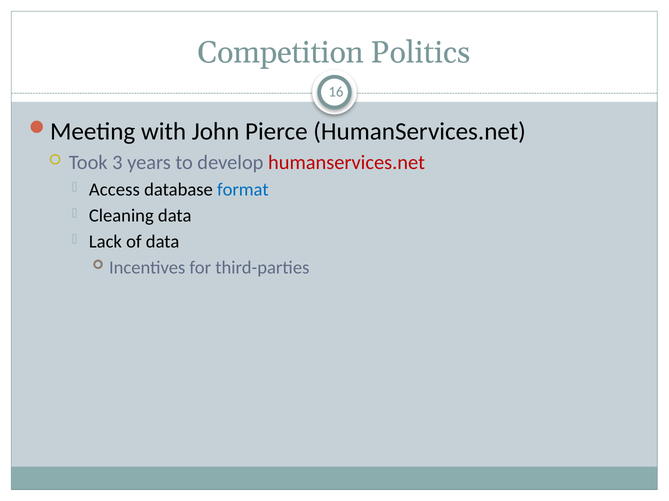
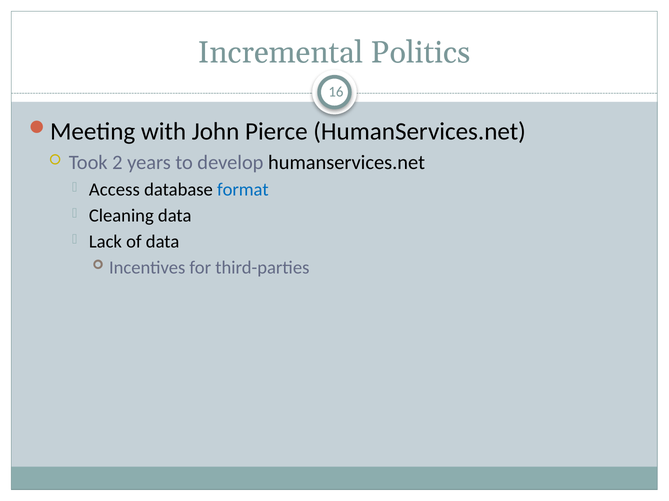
Competition: Competition -> Incremental
3: 3 -> 2
humanservices.net at (347, 163) colour: red -> black
